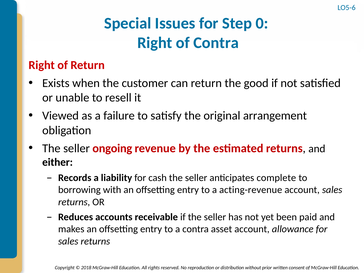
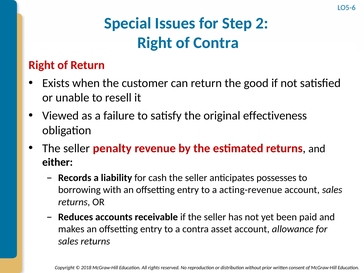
0: 0 -> 2
arrangement: arrangement -> effectiveness
ongoing: ongoing -> penalty
complete: complete -> possesses
